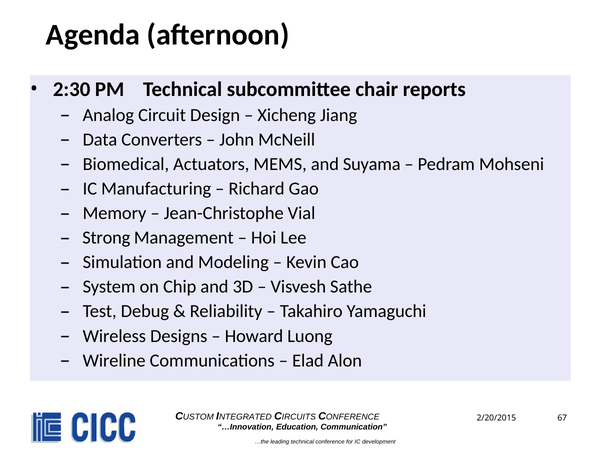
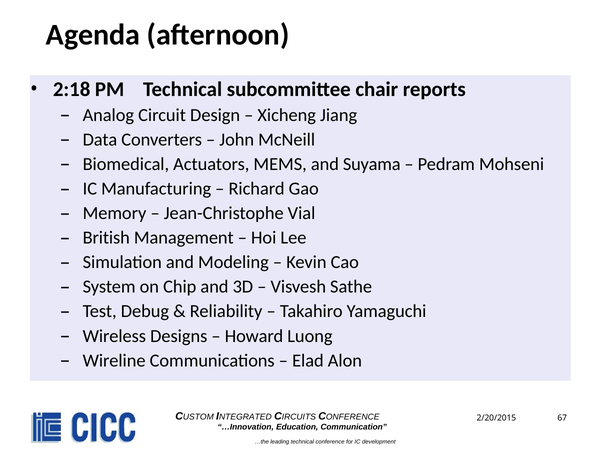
2:30: 2:30 -> 2:18
Strong: Strong -> British
